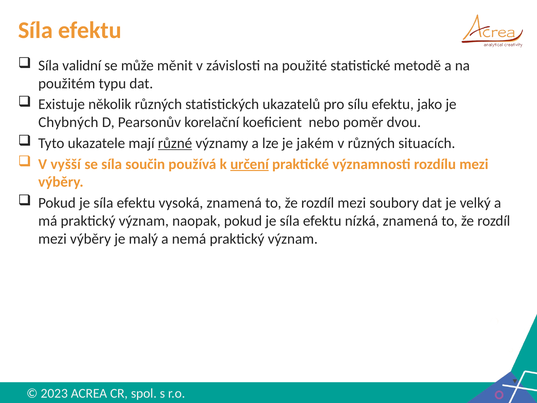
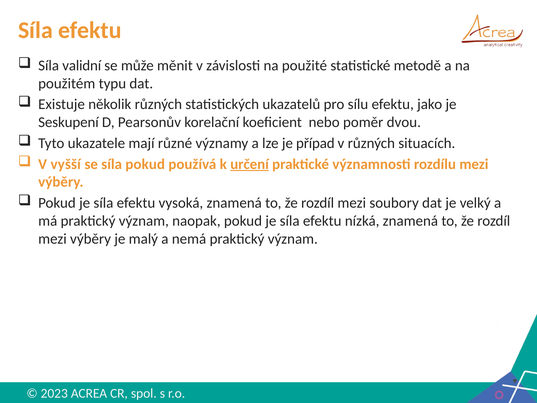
Chybných: Chybných -> Seskupení
různé underline: present -> none
jakém: jakém -> případ
síla součin: součin -> pokud
